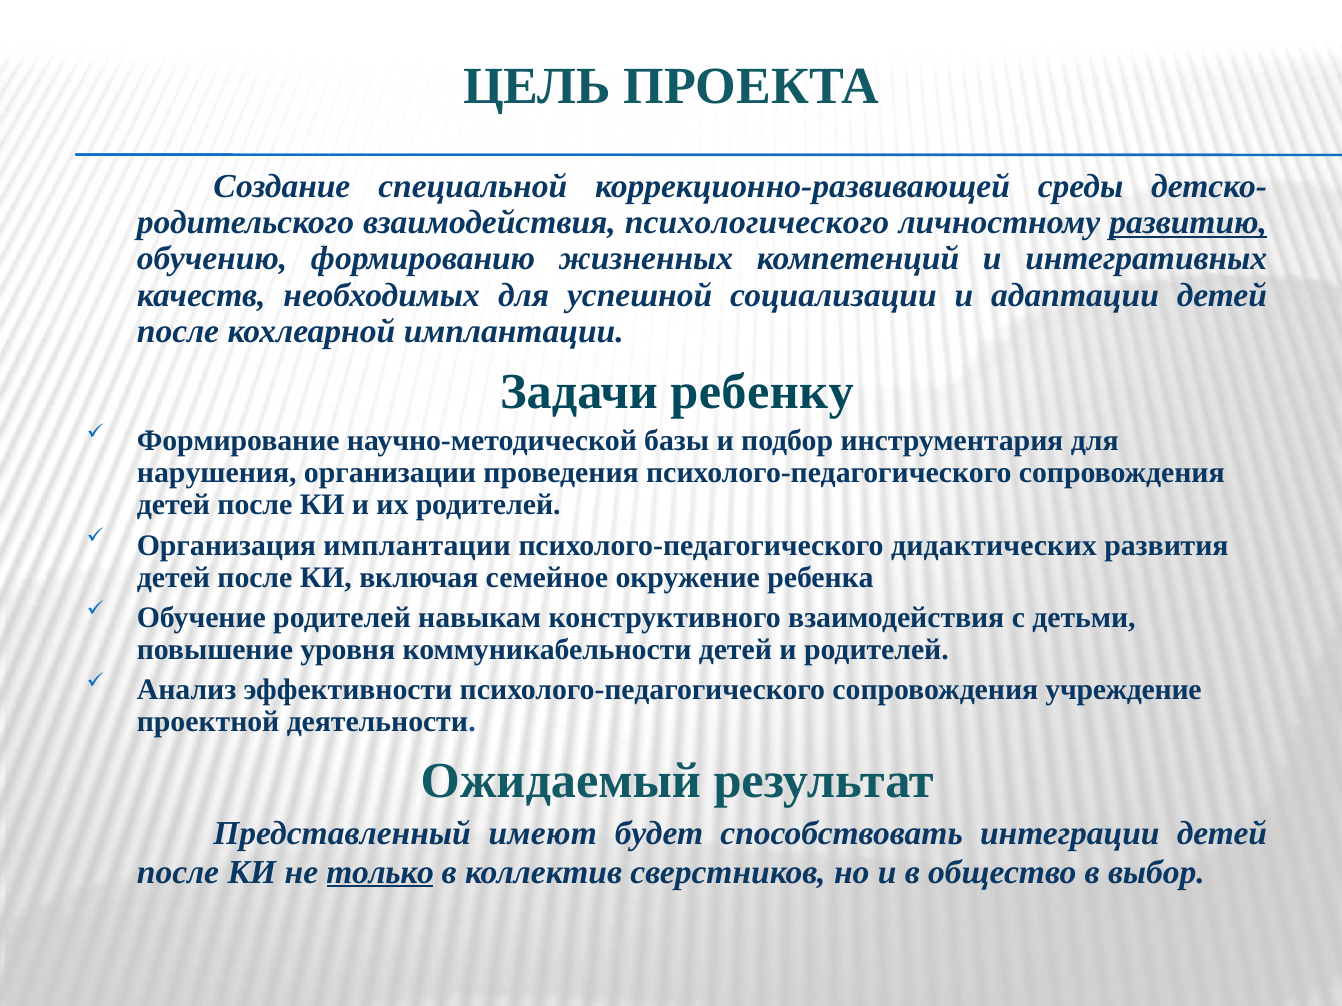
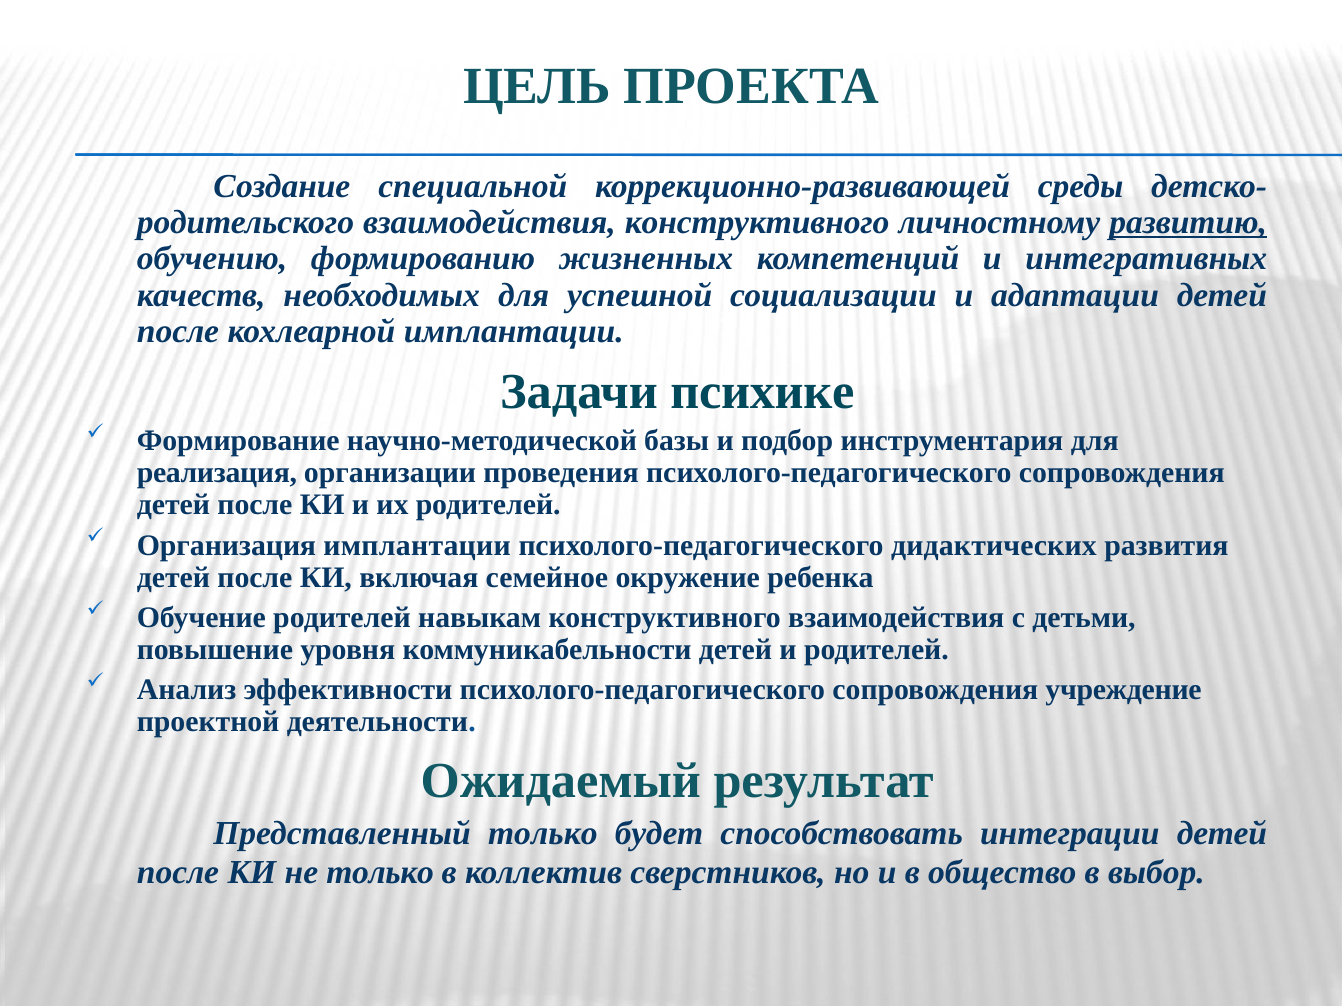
взаимодействия психологического: психологического -> конструктивного
ребенку: ребенку -> психике
нарушения: нарушения -> реализация
Представленный имеют: имеют -> только
только at (380, 872) underline: present -> none
